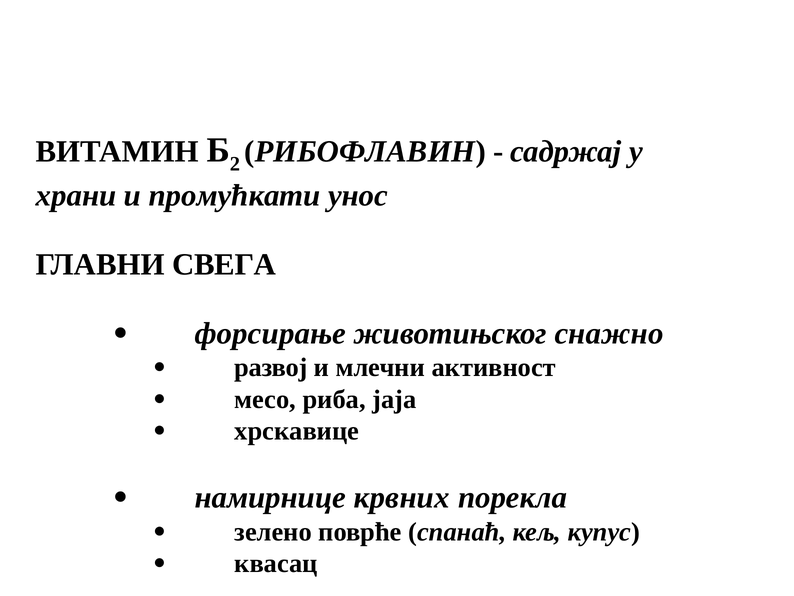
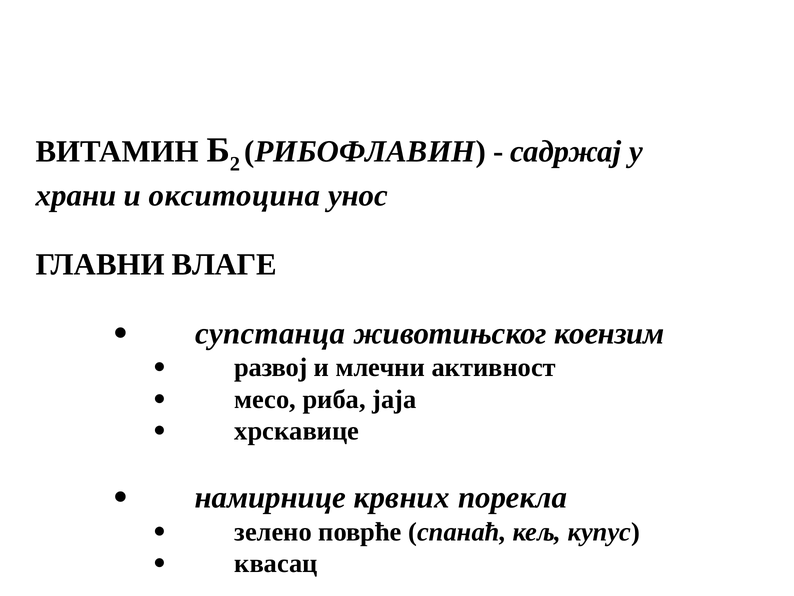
промућкати: промућкати -> окситоцина
СВЕГА: СВЕГА -> ВЛАГЕ
форсирање: форсирање -> супстанца
снажно: снажно -> коензим
